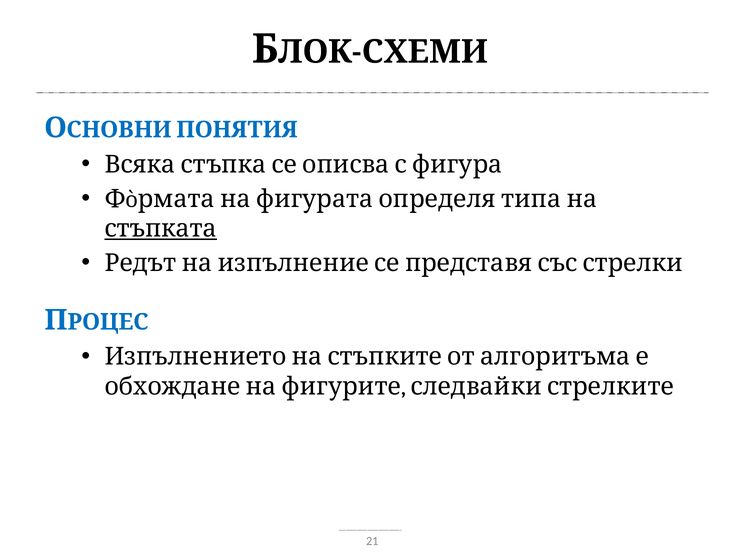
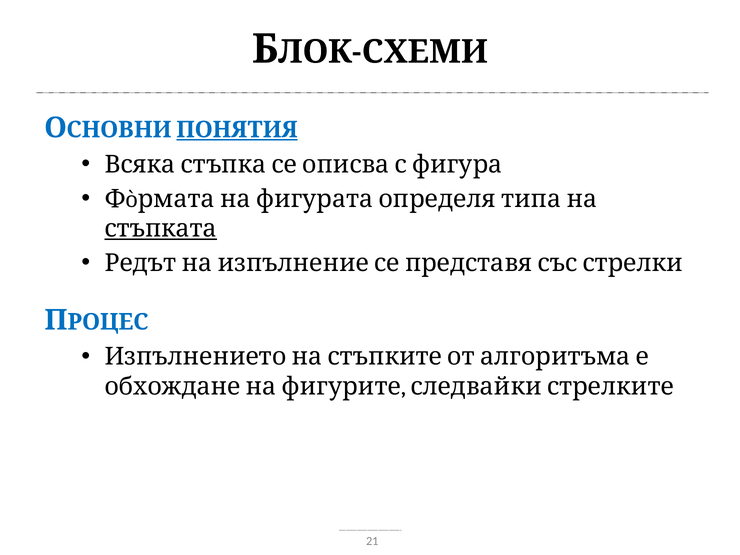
ПОНЯТИЯ underline: none -> present
